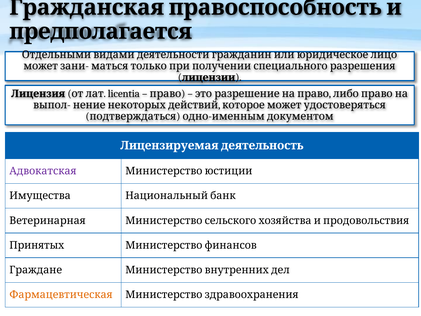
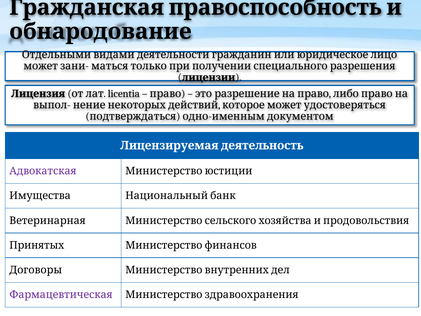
предполагается: предполагается -> обнародование
Граждане: Граждане -> Договоры
Фармацевтическая colour: orange -> purple
